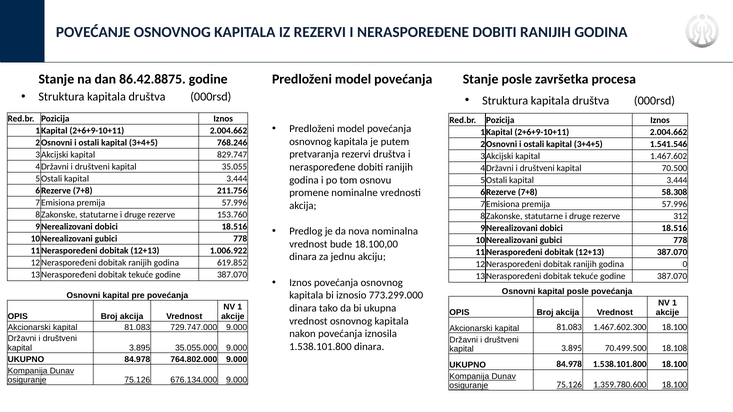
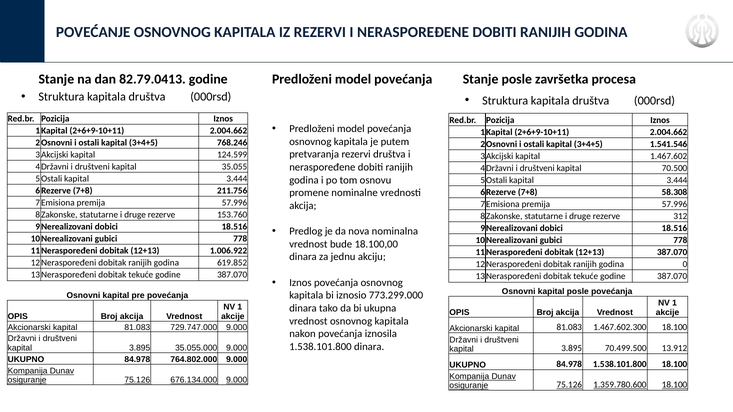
86.42.8875: 86.42.8875 -> 82.79.0413
829.747: 829.747 -> 124.599
18.108: 18.108 -> 13.912
